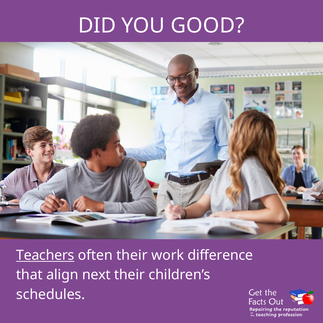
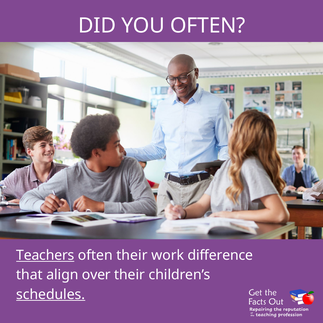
YOU GOOD: GOOD -> OFTEN
next: next -> over
schedules underline: none -> present
